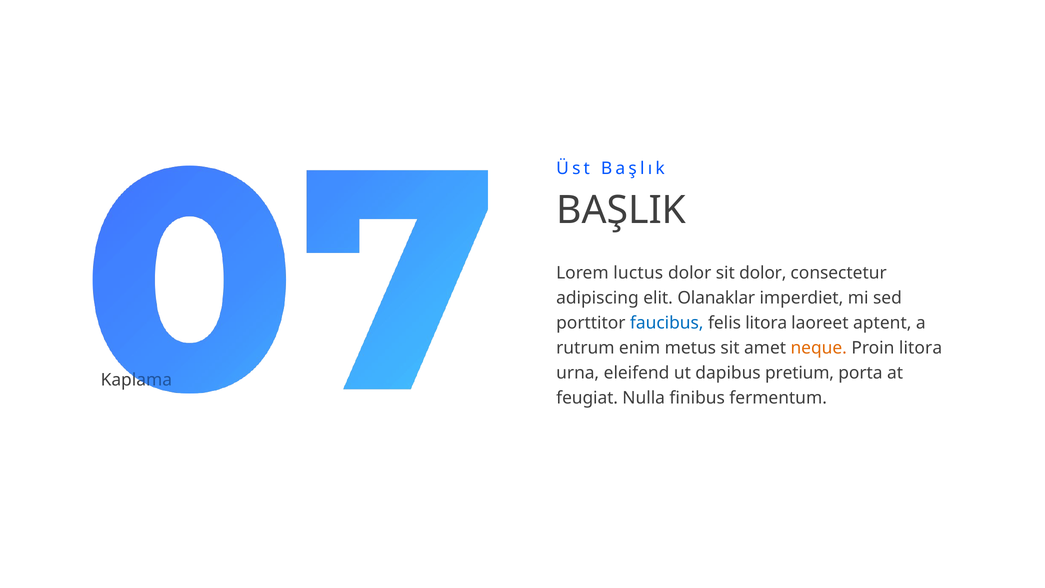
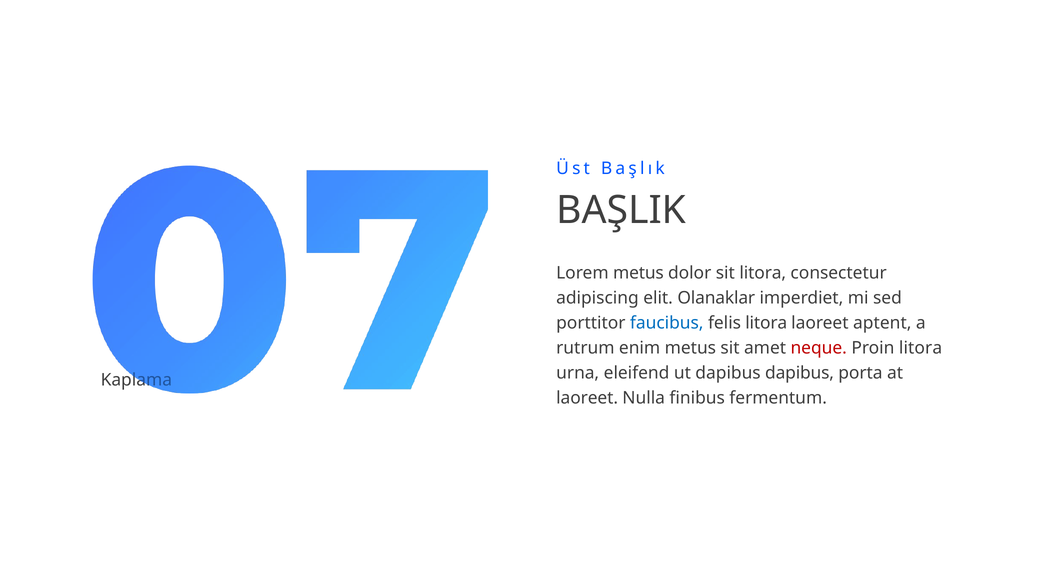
Lorem luctus: luctus -> metus
sit dolor: dolor -> litora
neque colour: orange -> red
dapibus pretium: pretium -> dapibus
feugiat at (587, 398): feugiat -> laoreet
